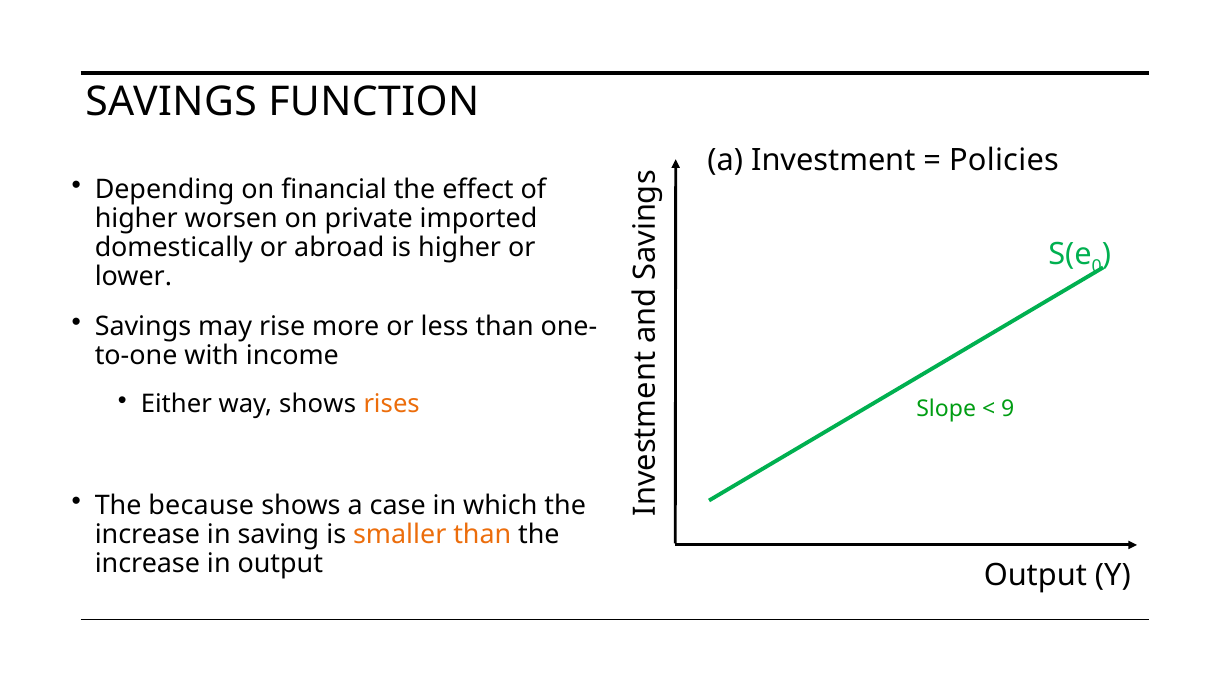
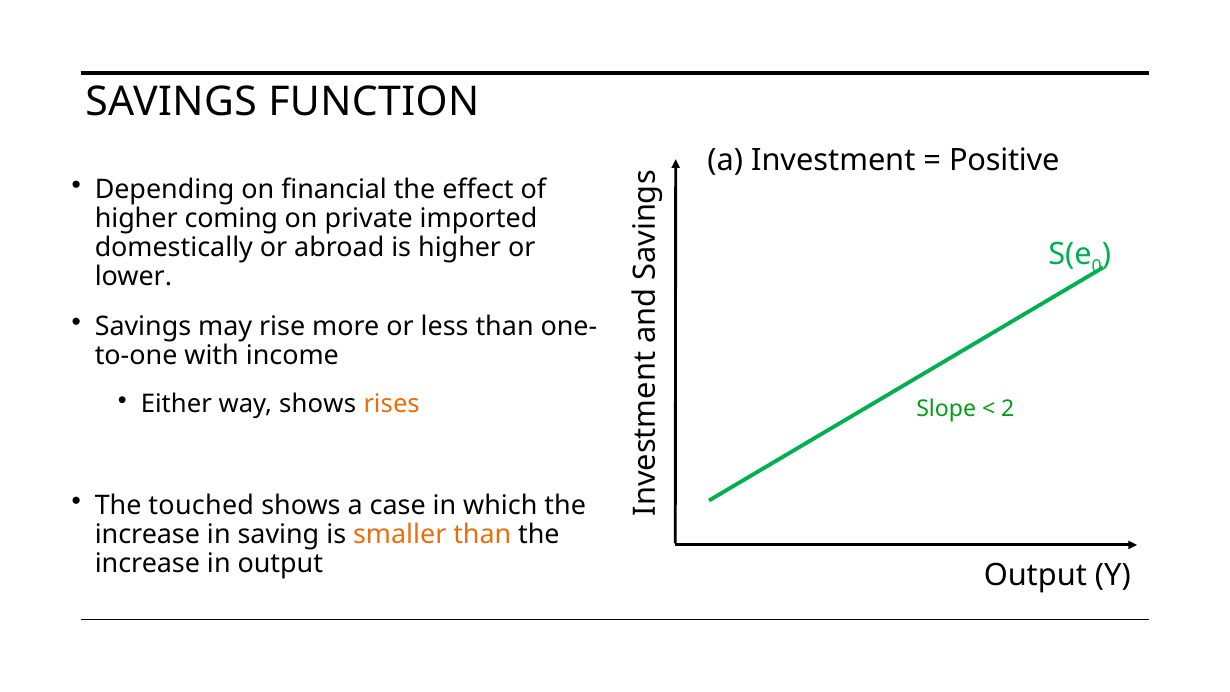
Policies: Policies -> Positive
worsen: worsen -> coming
9: 9 -> 2
because: because -> touched
